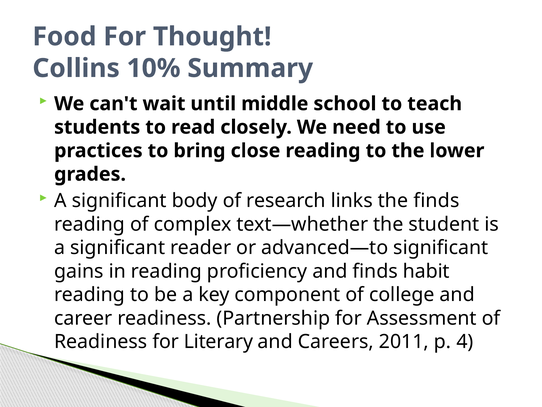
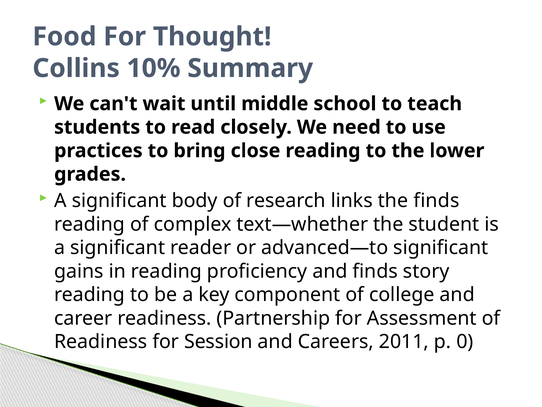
habit: habit -> story
Literary: Literary -> Session
4: 4 -> 0
